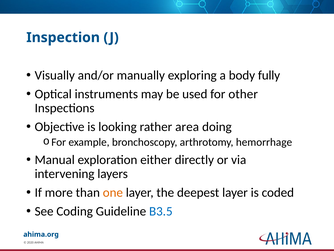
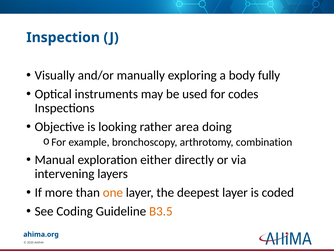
other: other -> codes
hemorrhage: hemorrhage -> combination
B3.5 colour: blue -> orange
